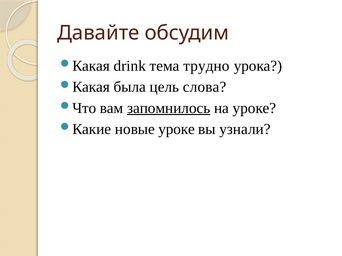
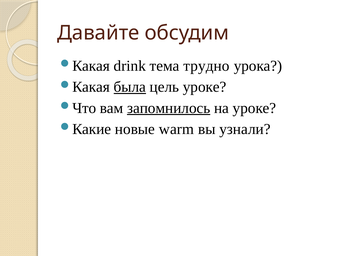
была underline: none -> present
цель слова: слова -> уроке
новые уроке: уроке -> warm
